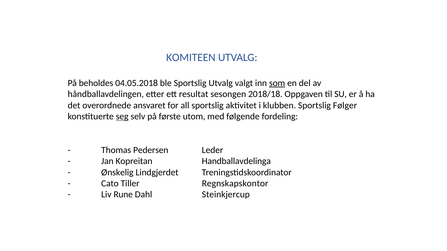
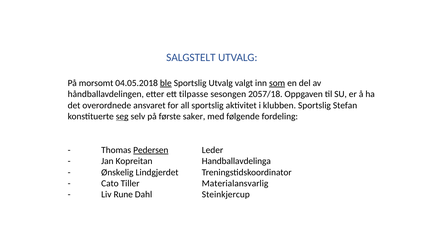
KOMITEEN: KOMITEEN -> SALGSTELT
beholdes: beholdes -> morsomt
ble underline: none -> present
resultat: resultat -> tilpasse
2018/18: 2018/18 -> 2057/18
Følger: Følger -> Stefan
utom: utom -> saker
Pedersen underline: none -> present
Regnskapskontor: Regnskapskontor -> Materialansvarlig
